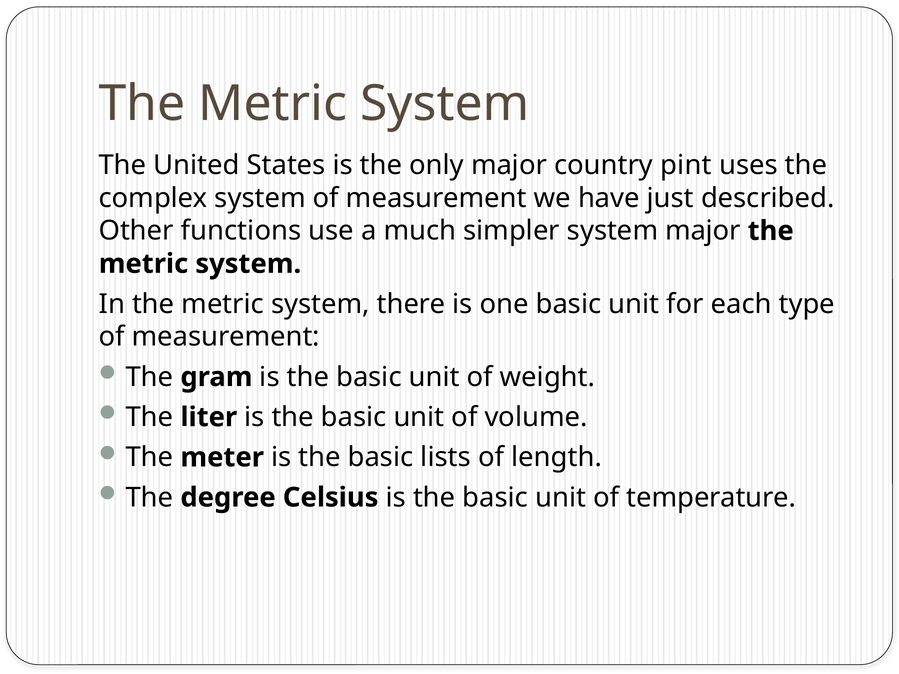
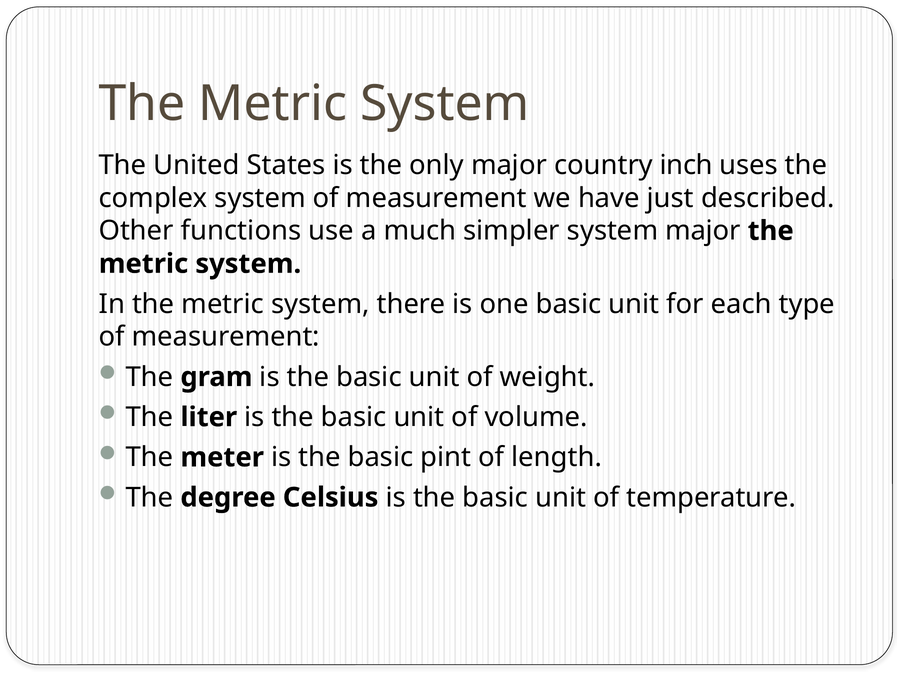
pint: pint -> inch
lists: lists -> pint
